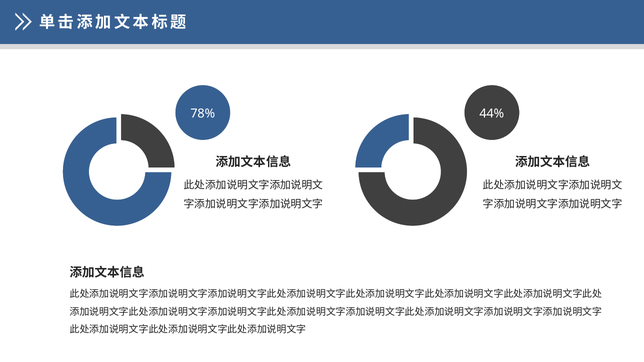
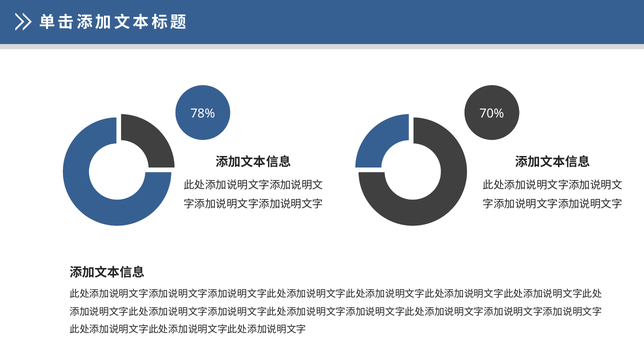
44%: 44% -> 70%
